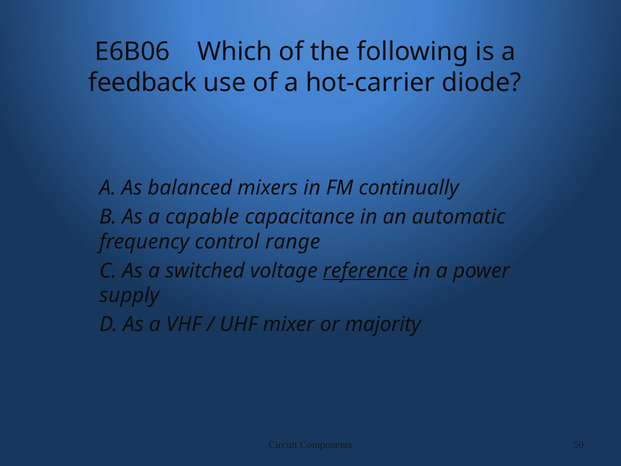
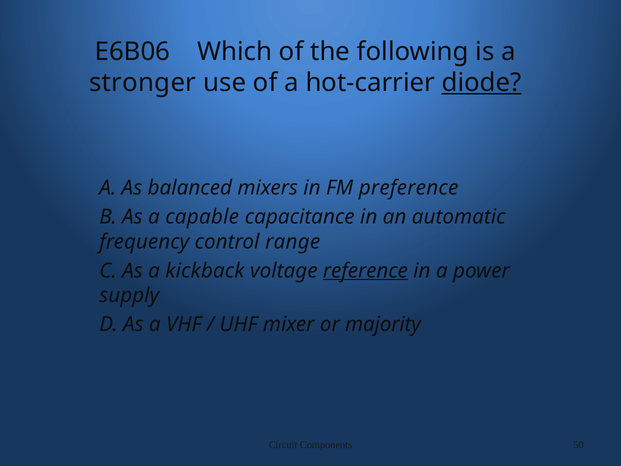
feedback: feedback -> stronger
diode underline: none -> present
continually: continually -> preference
switched: switched -> kickback
